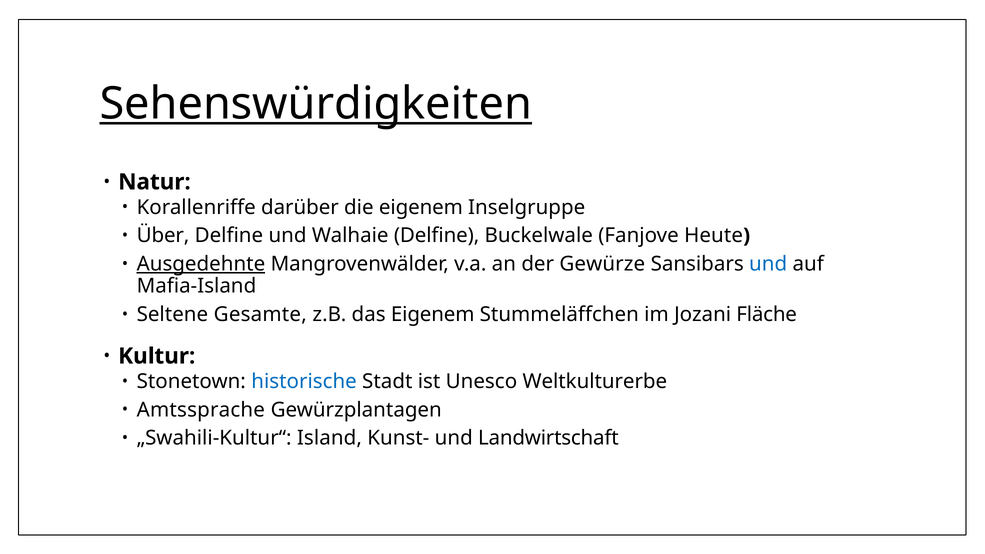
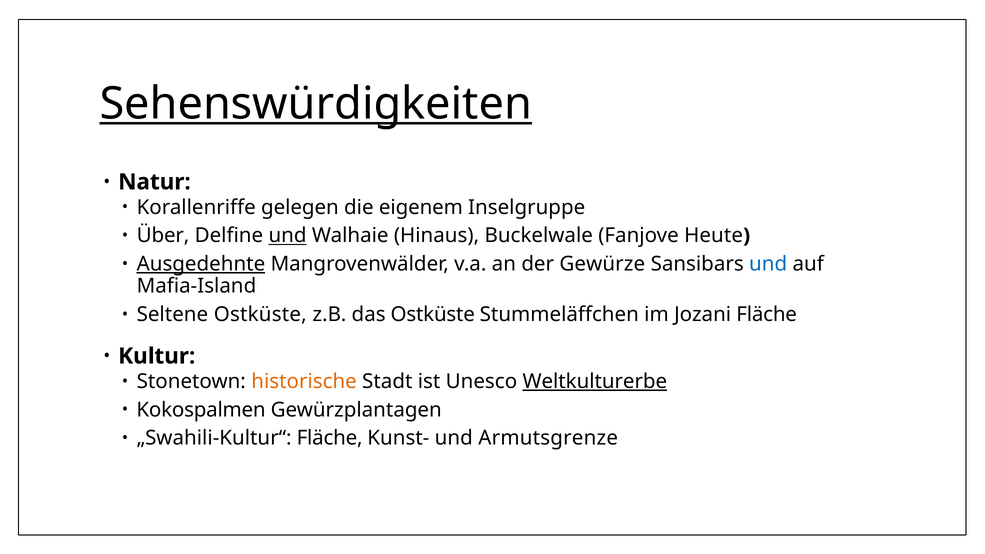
darüber: darüber -> gelegen
und at (288, 236) underline: none -> present
Walhaie Delfine: Delfine -> Hinaus
Seltene Gesamte: Gesamte -> Ostküste
das Eigenem: Eigenem -> Ostküste
historische colour: blue -> orange
Weltkulturerbe underline: none -> present
Amtssprache: Amtssprache -> Kokospalmen
„Swahili-Kultur“ Island: Island -> Fläche
Landwirtschaft: Landwirtschaft -> Armutsgrenze
